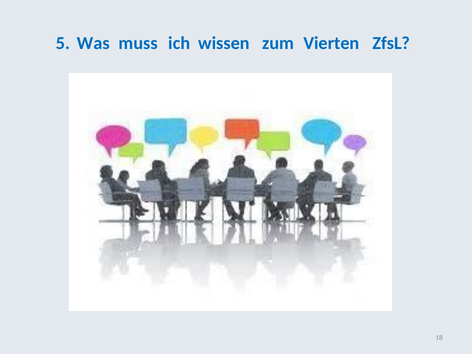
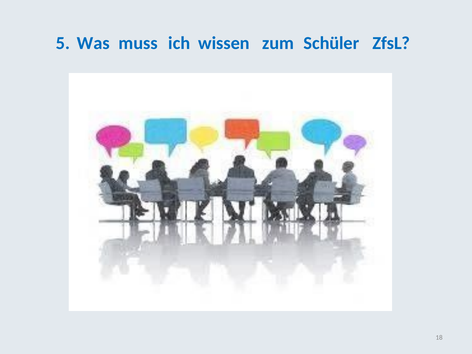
Vierten: Vierten -> Schüler
